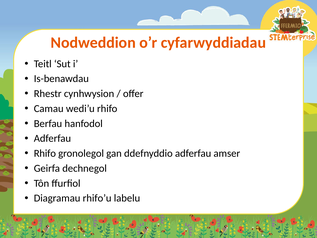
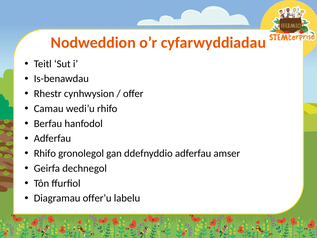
rhifo’u: rhifo’u -> offer’u
